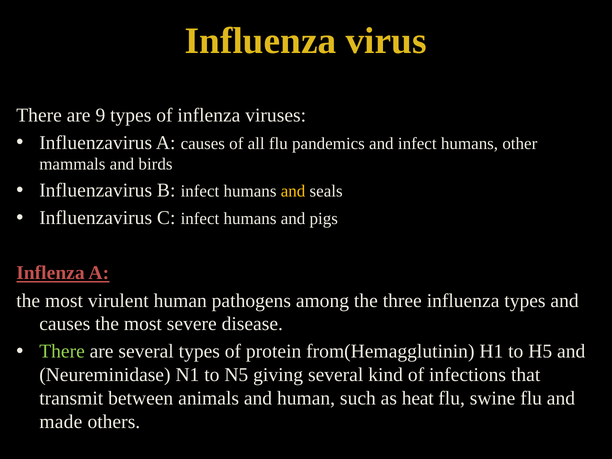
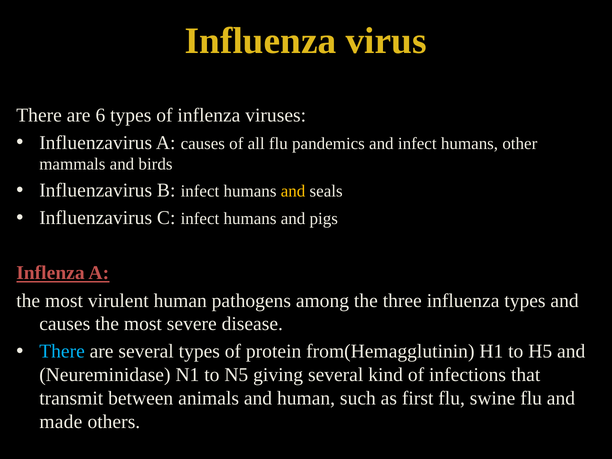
9: 9 -> 6
There at (62, 352) colour: light green -> light blue
heat: heat -> first
